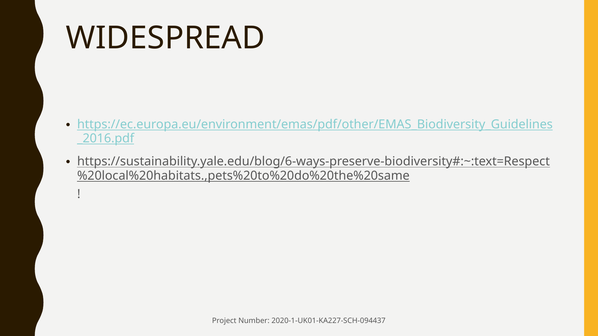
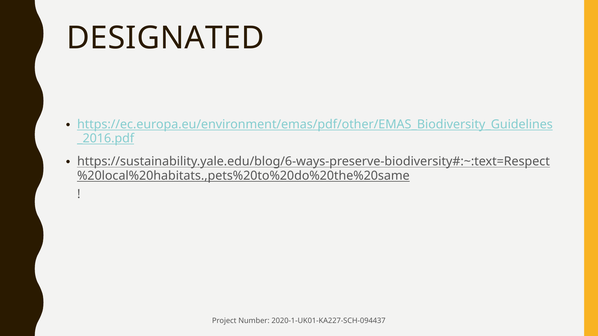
WIDESPREAD: WIDESPREAD -> DESIGNATED
